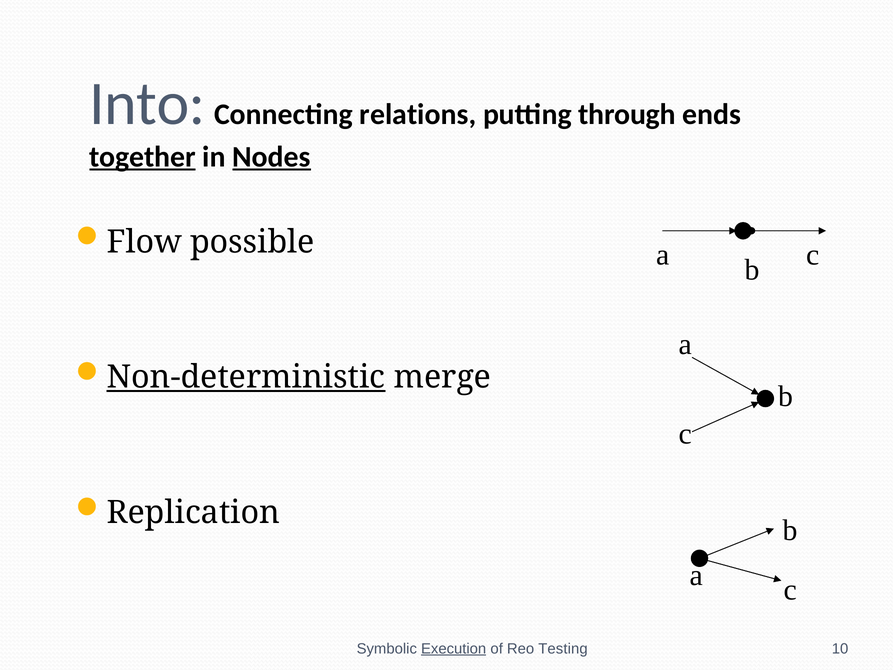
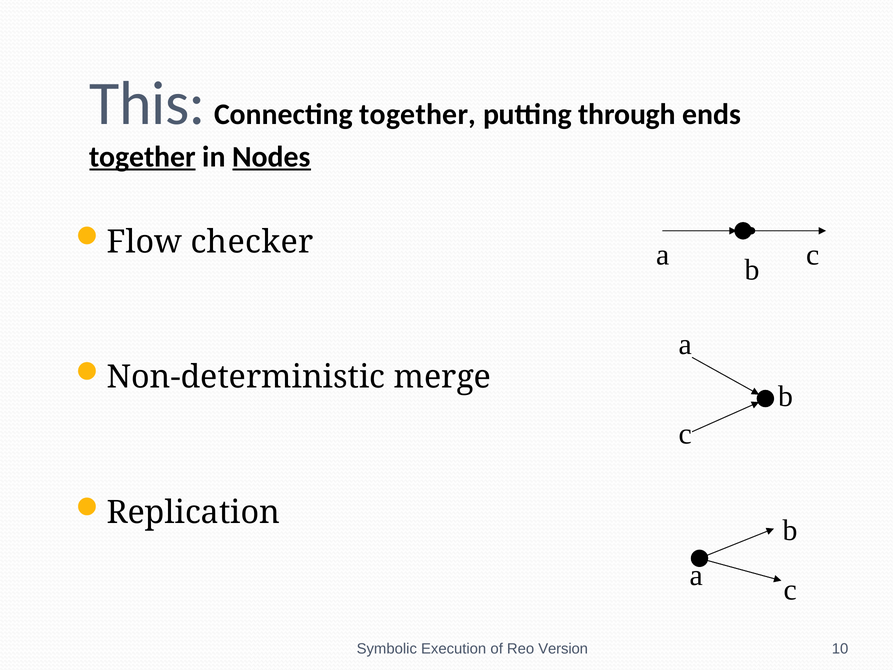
Into: Into -> This
Connecting relations: relations -> together
possible: possible -> checker
Non-deterministic underline: present -> none
Execution underline: present -> none
Testing: Testing -> Version
